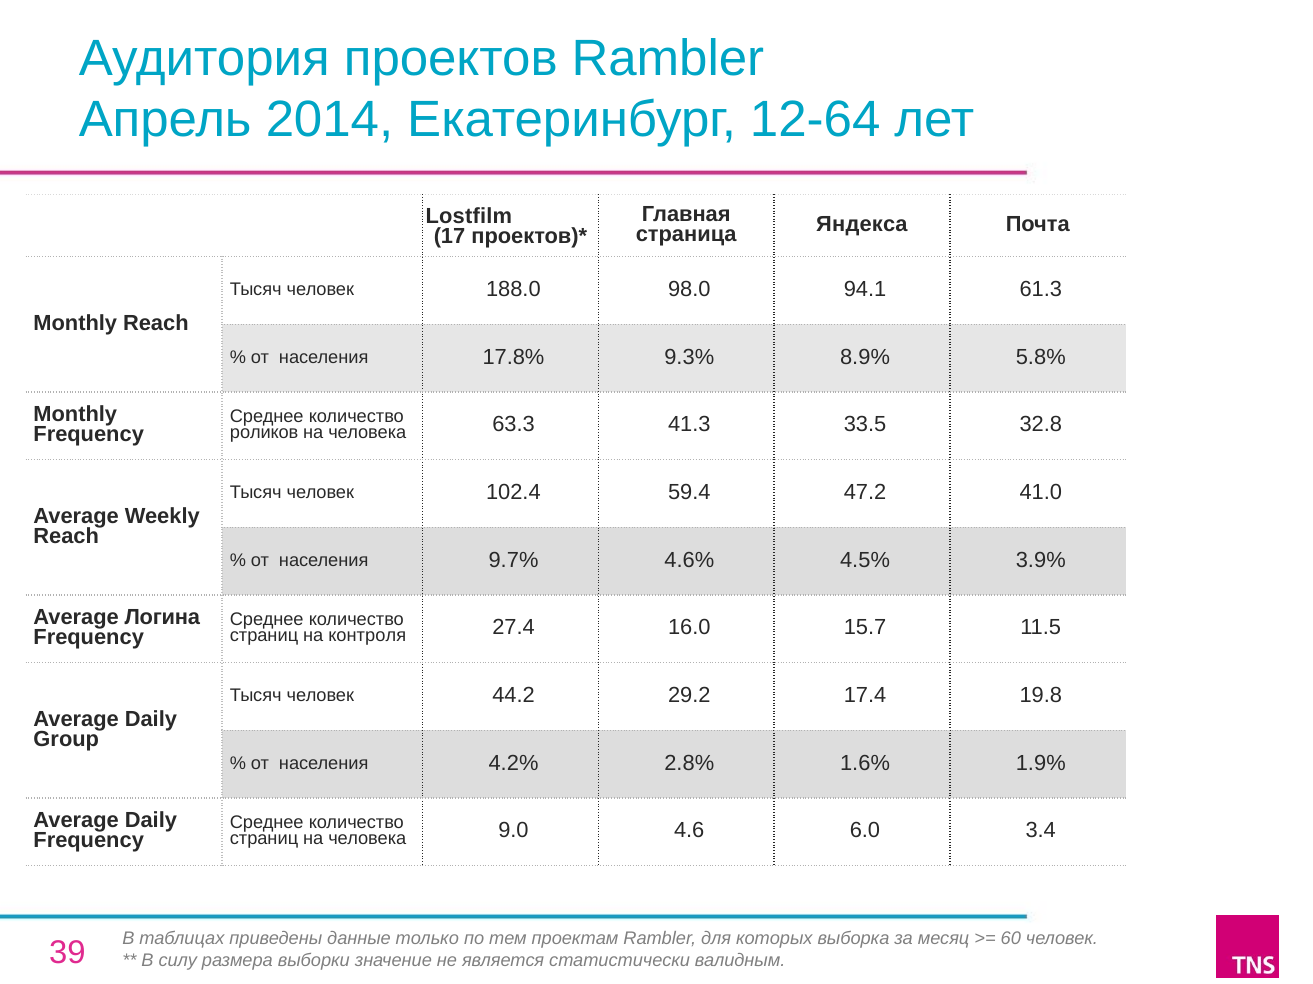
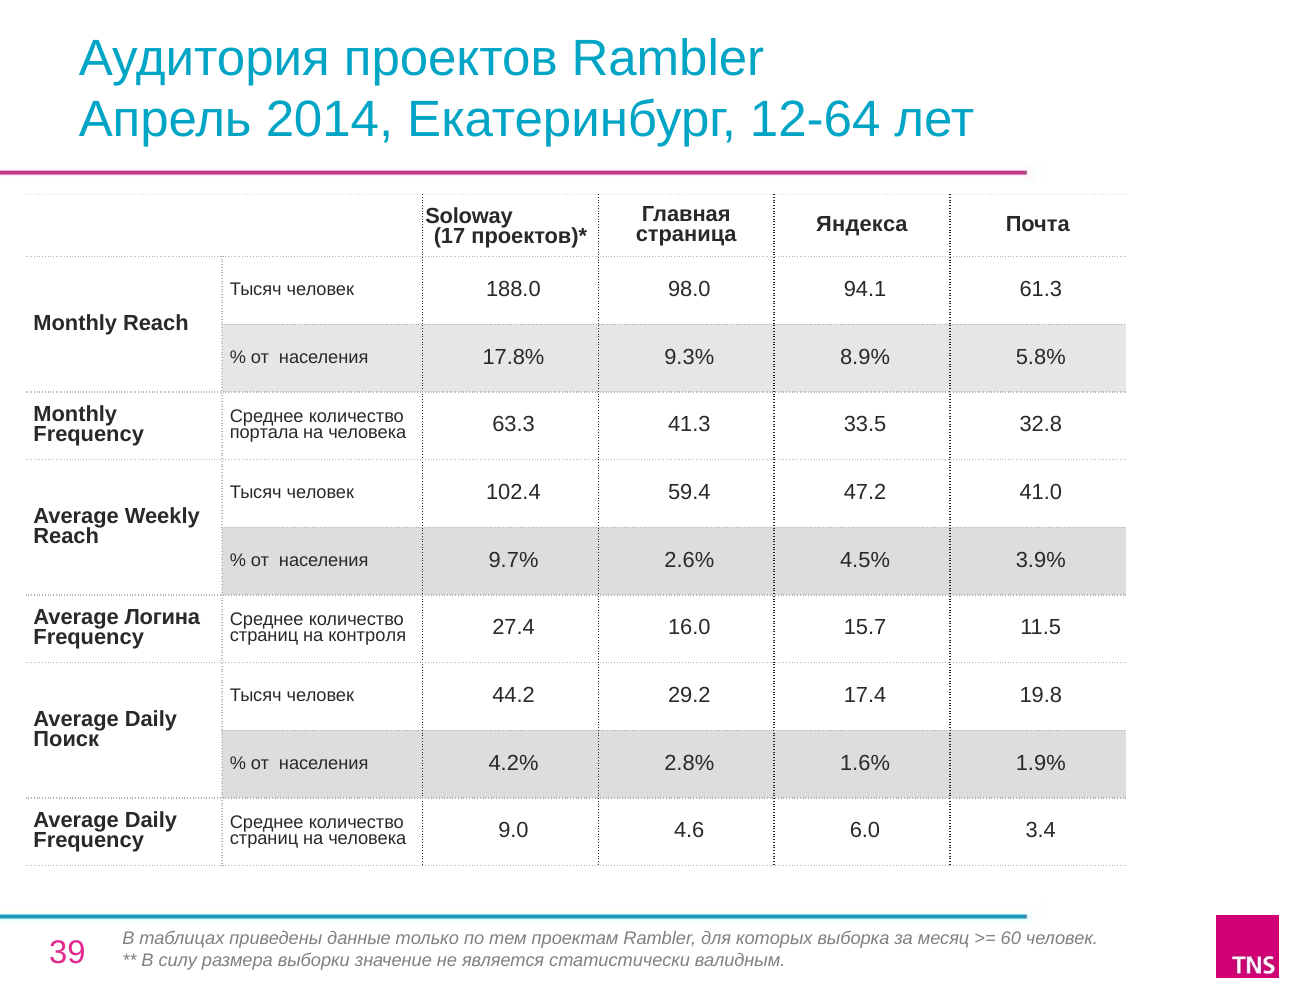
Lostfilm: Lostfilm -> Soloway
роликов: роликов -> портала
4.6%: 4.6% -> 2.6%
Group: Group -> Поиск
